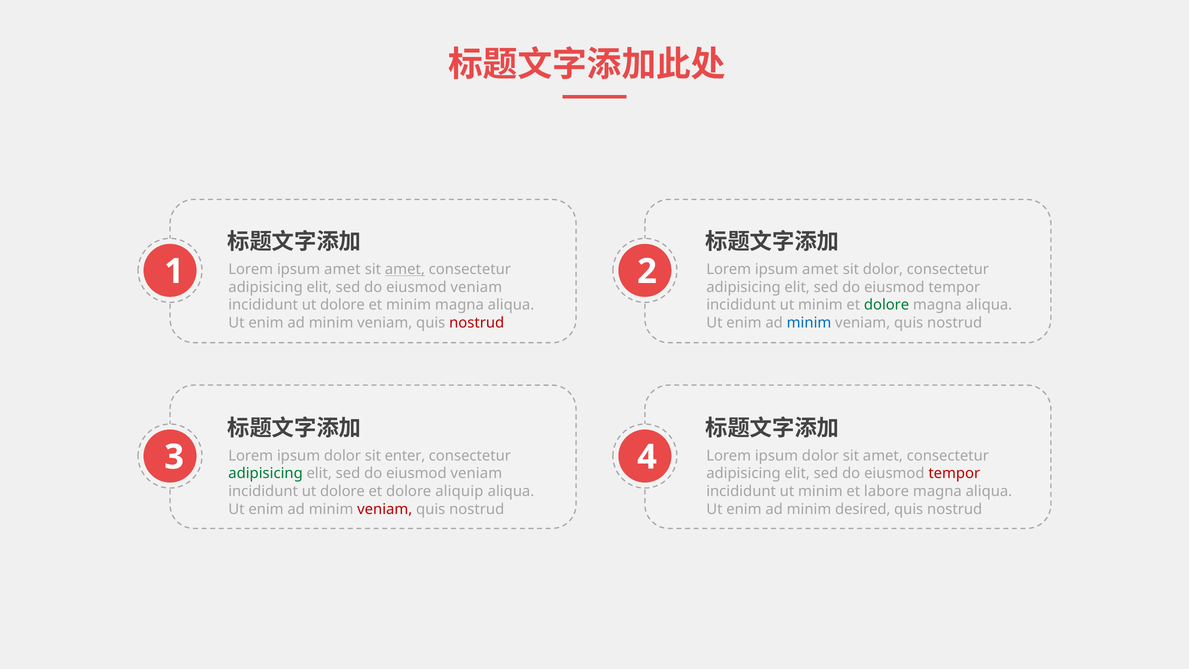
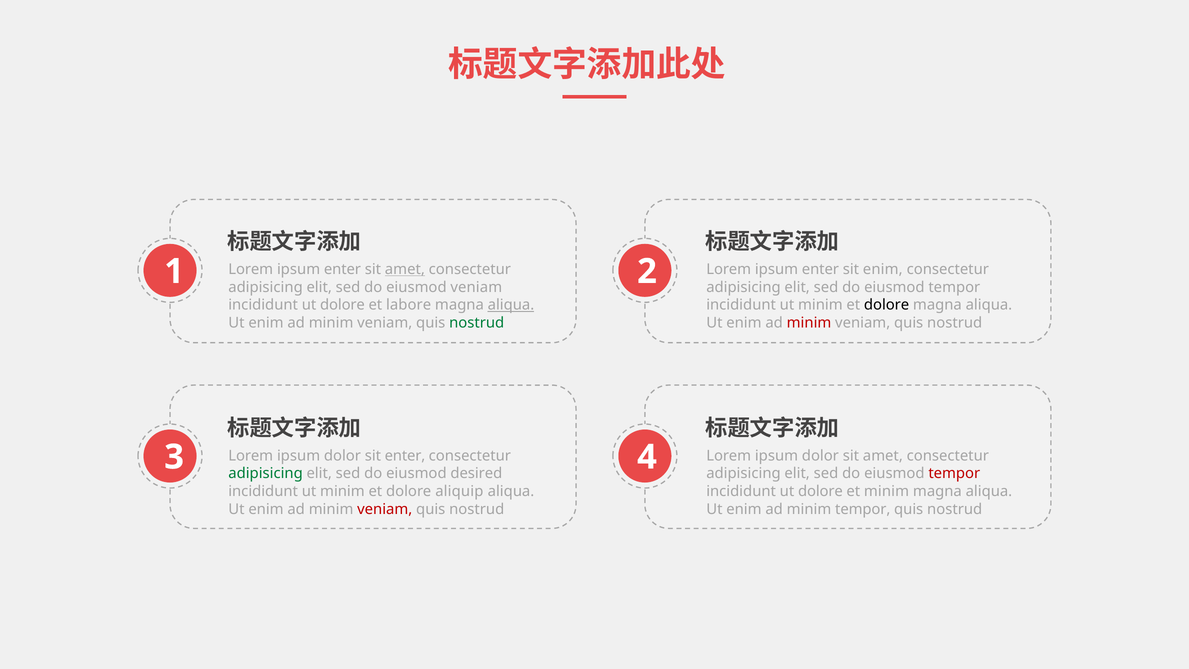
amet at (342, 269): amet -> enter
amet at (820, 269): amet -> enter
sit dolor: dolor -> enim
et minim: minim -> labore
aliqua at (511, 305) underline: none -> present
dolore at (887, 305) colour: green -> black
nostrud at (477, 323) colour: red -> green
minim at (809, 323) colour: blue -> red
veniam at (476, 473): veniam -> desired
dolore at (342, 491): dolore -> minim
minim at (820, 491): minim -> dolore
et labore: labore -> minim
minim desired: desired -> tempor
